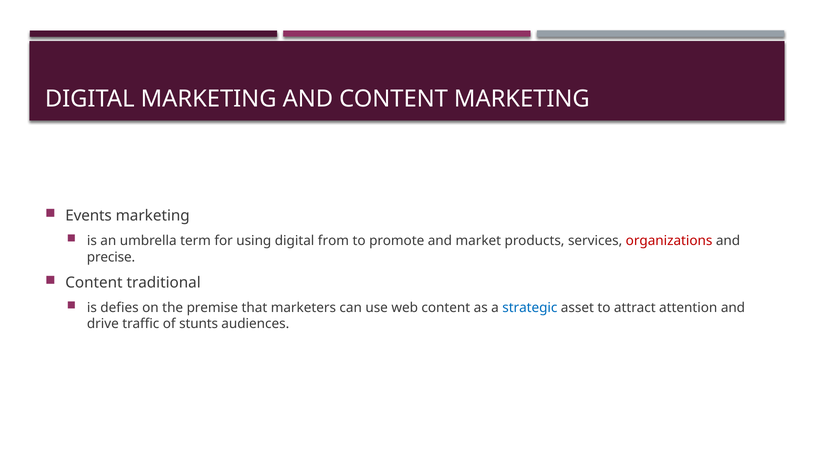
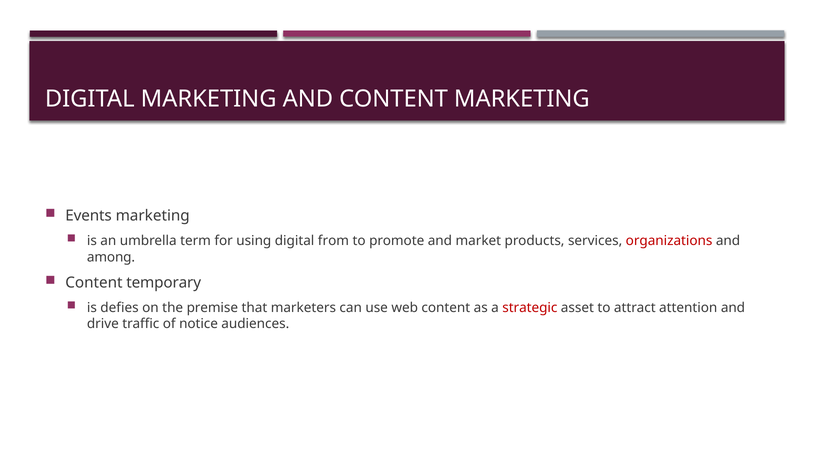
precise: precise -> among
traditional: traditional -> temporary
strategic colour: blue -> red
stunts: stunts -> notice
